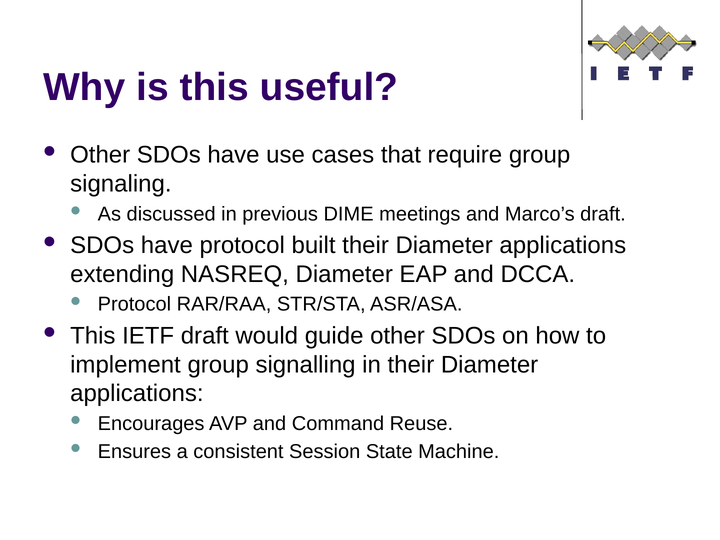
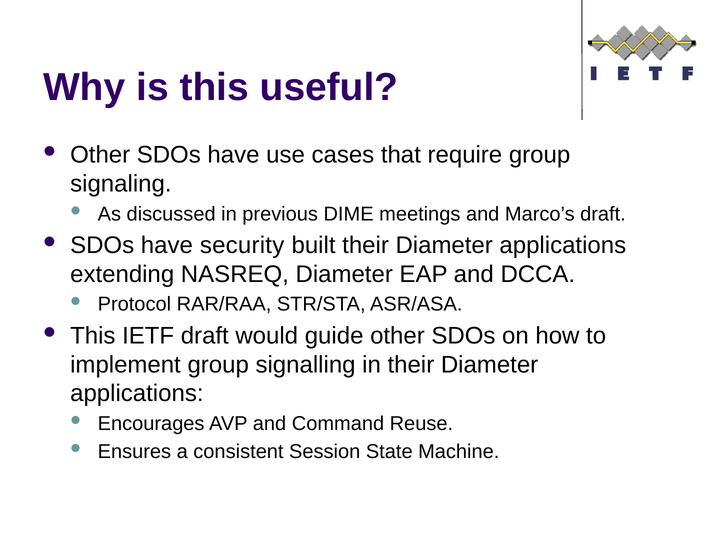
have protocol: protocol -> security
